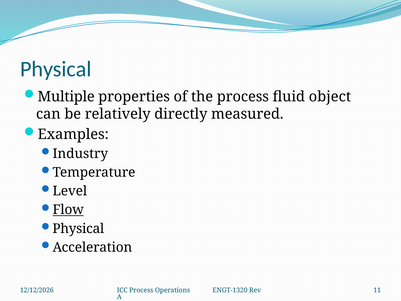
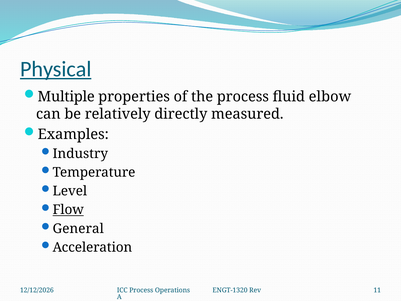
Physical at (56, 69) underline: none -> present
object: object -> elbow
Physical at (78, 228): Physical -> General
